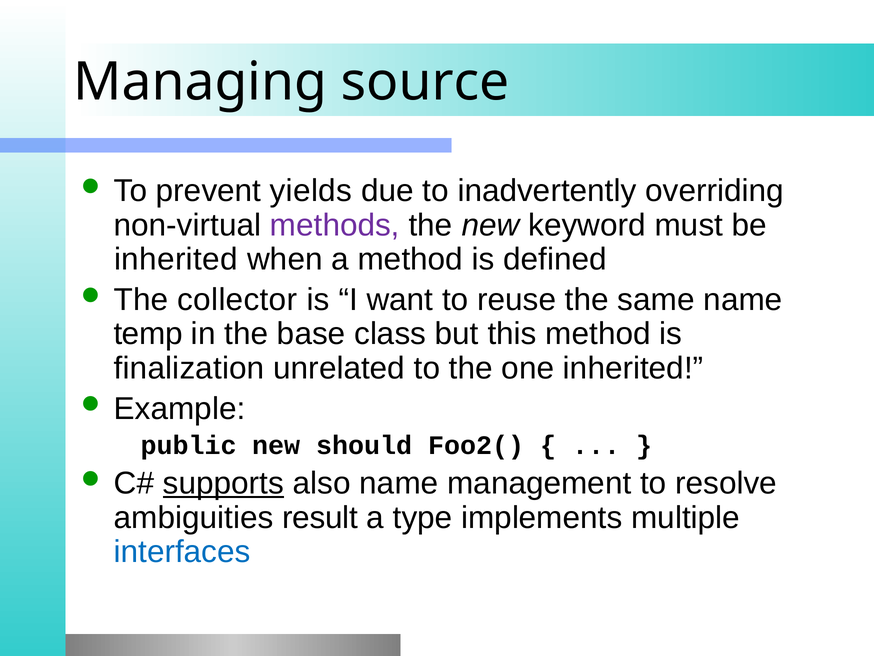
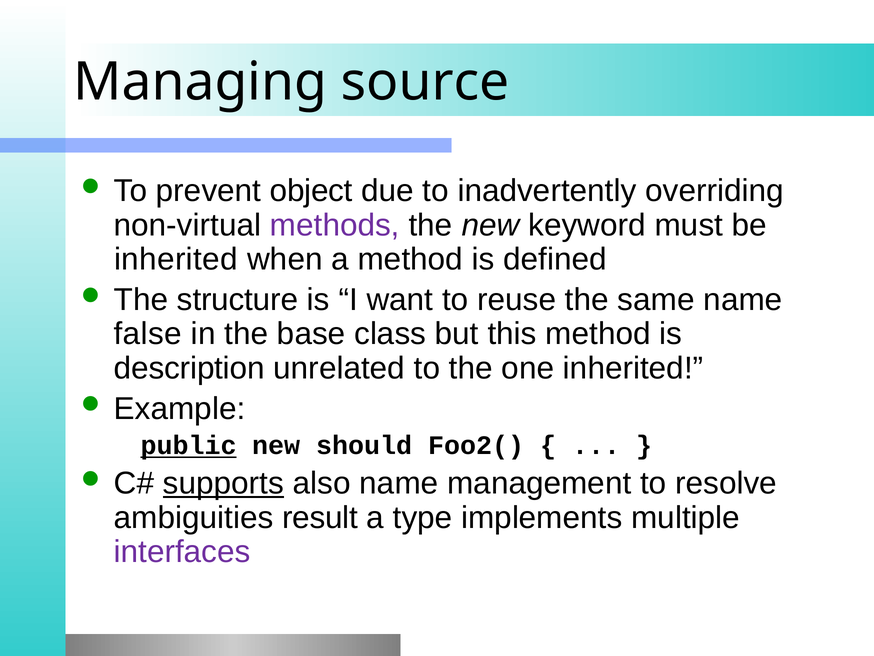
yields: yields -> object
collector: collector -> structure
temp: temp -> false
finalization: finalization -> description
public underline: none -> present
interfaces colour: blue -> purple
